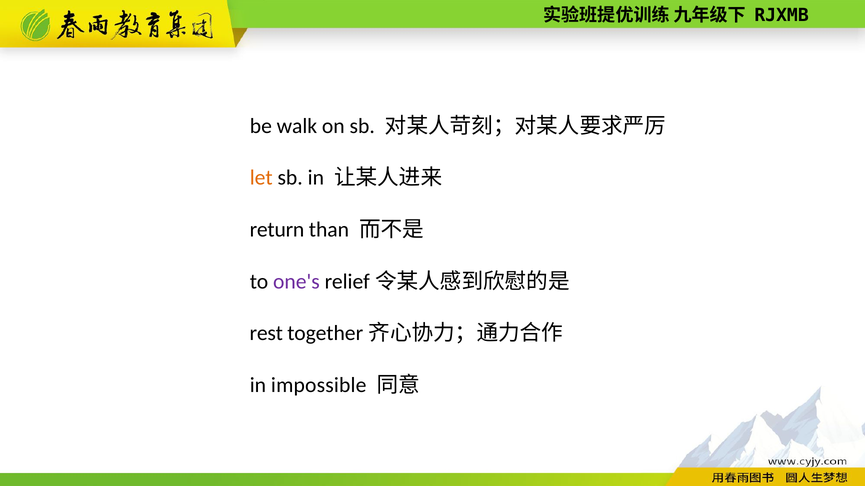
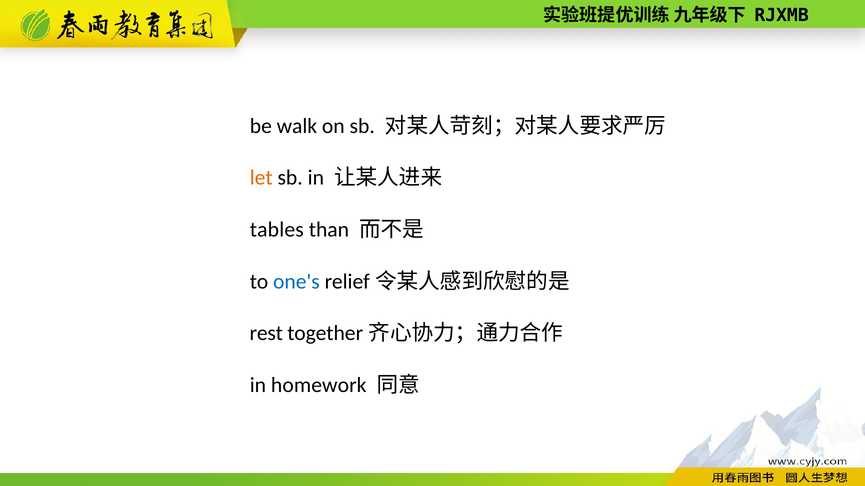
return: return -> tables
one's colour: purple -> blue
impossible: impossible -> homework
